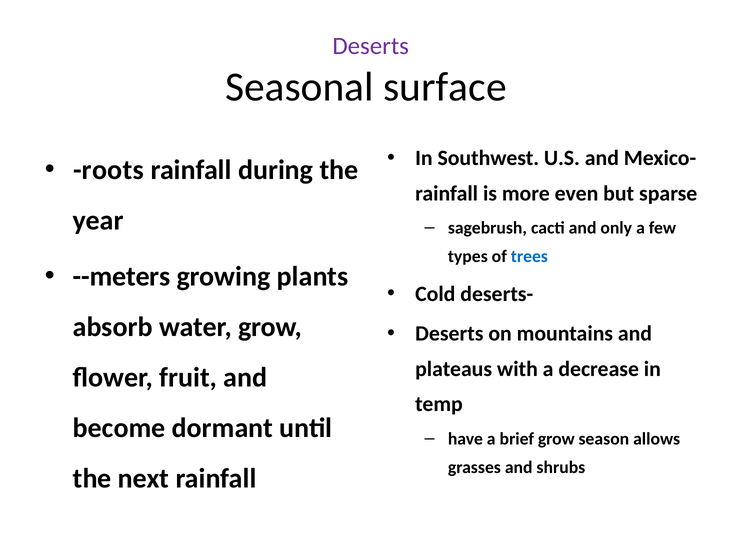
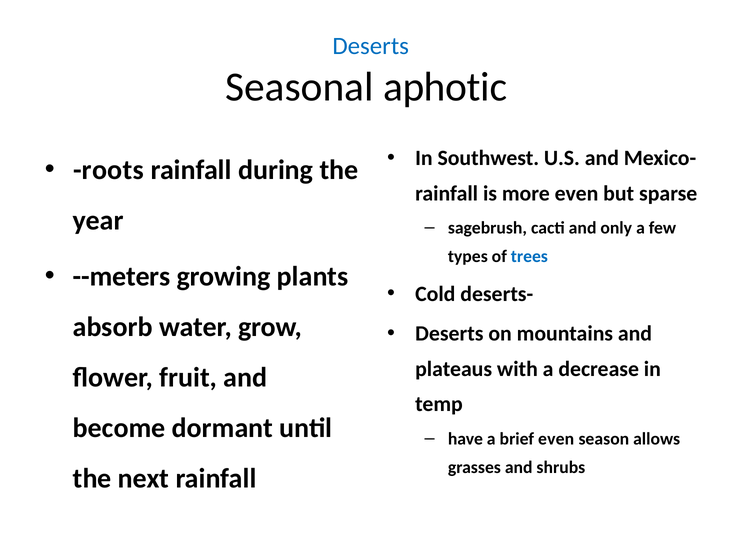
Deserts at (371, 46) colour: purple -> blue
surface: surface -> aphotic
brief grow: grow -> even
